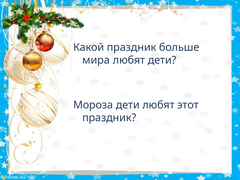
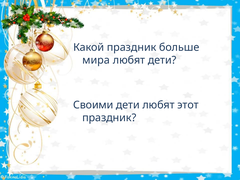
Мороза: Мороза -> Своими
